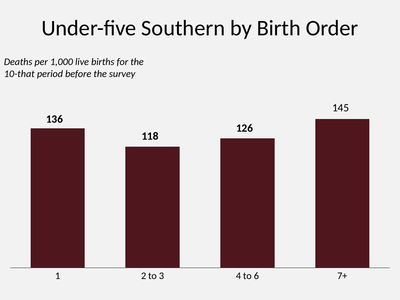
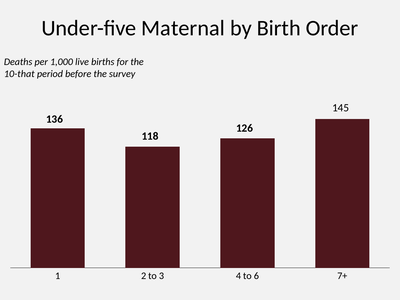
Southern: Southern -> Maternal
